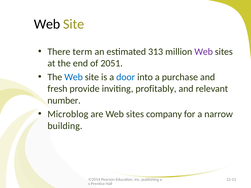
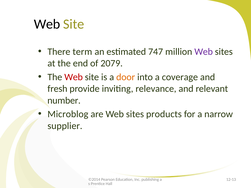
313: 313 -> 747
2051: 2051 -> 2079
Web at (74, 77) colour: blue -> red
door colour: blue -> orange
purchase: purchase -> coverage
profitably: profitably -> relevance
company: company -> products
building: building -> supplier
